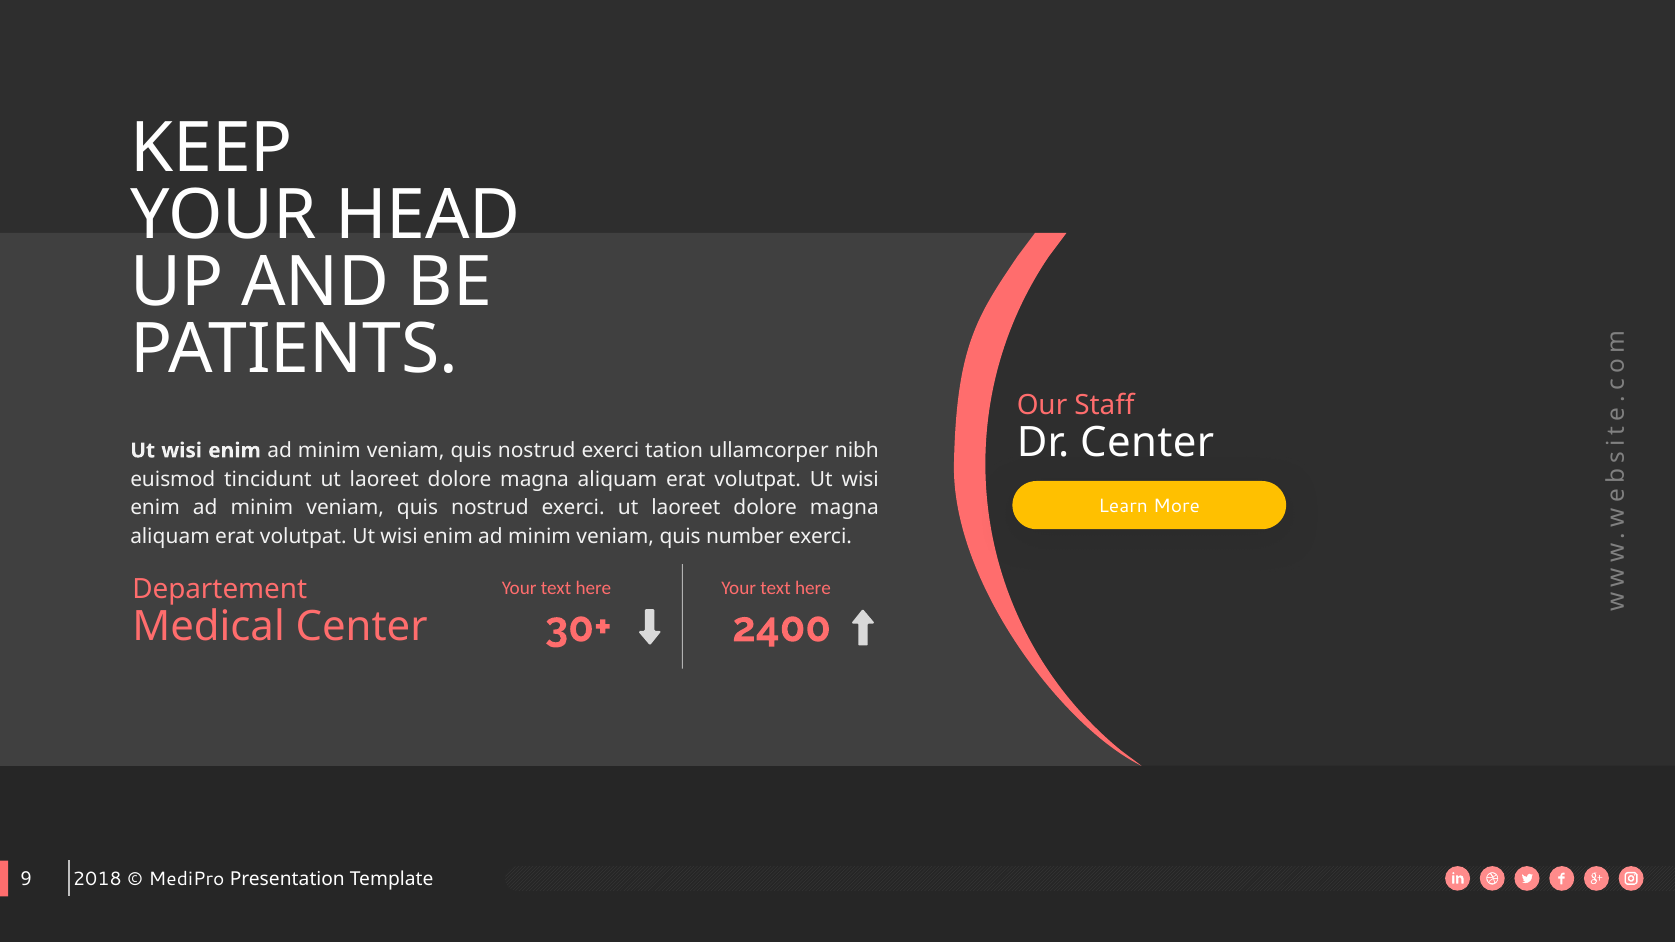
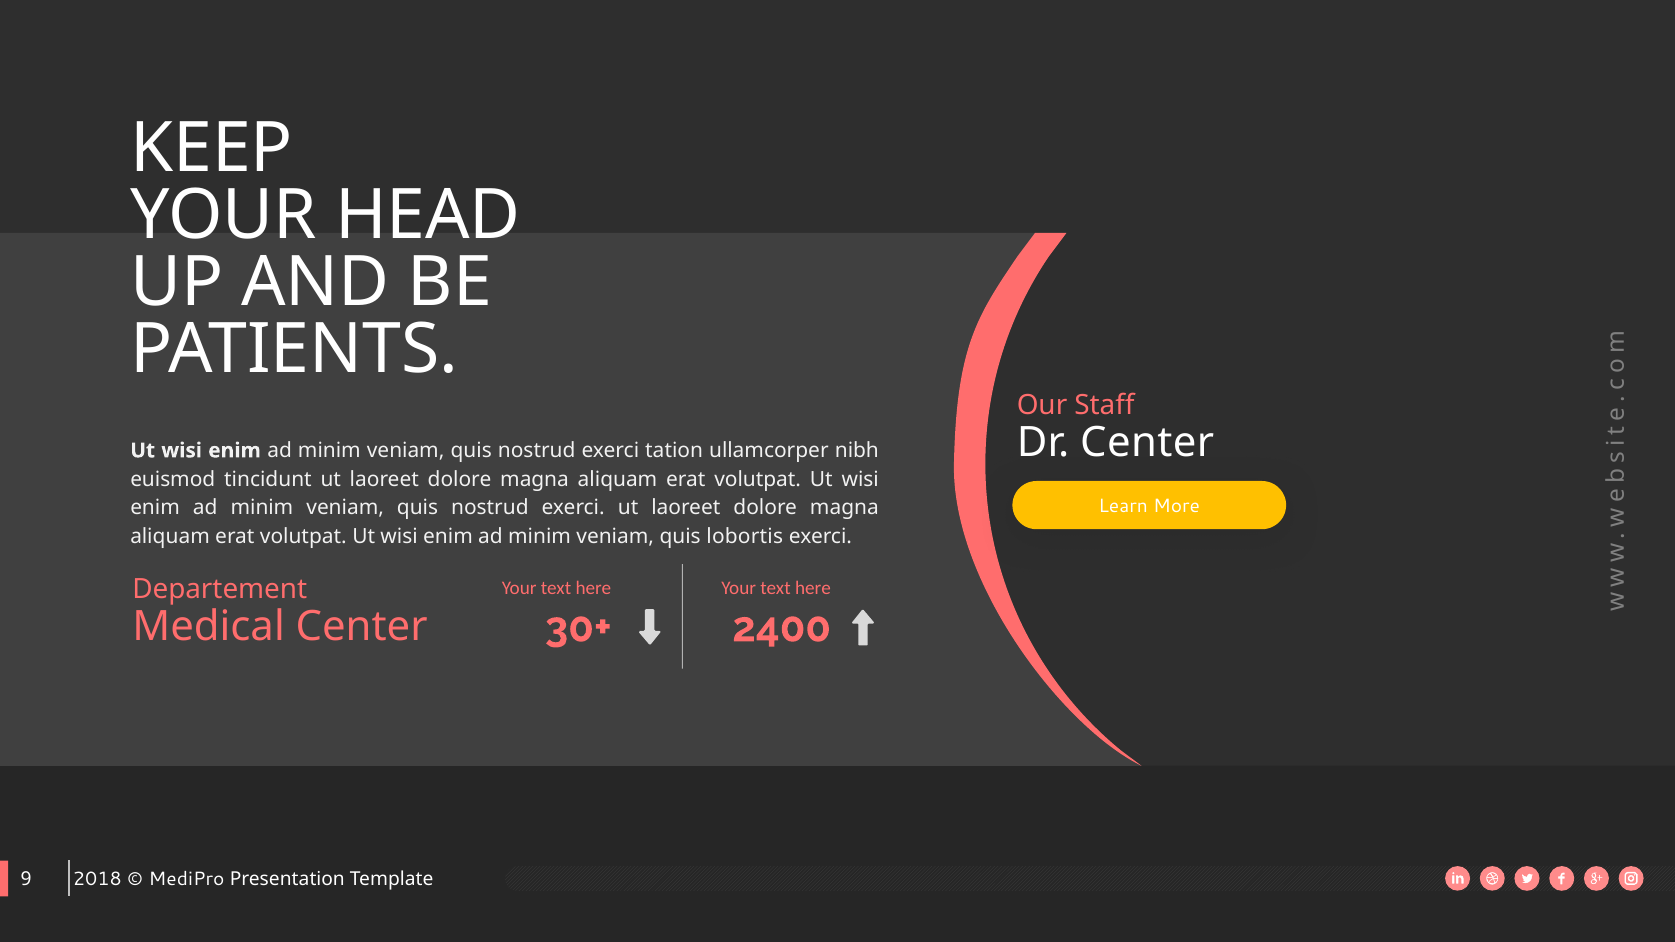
number: number -> lobortis
